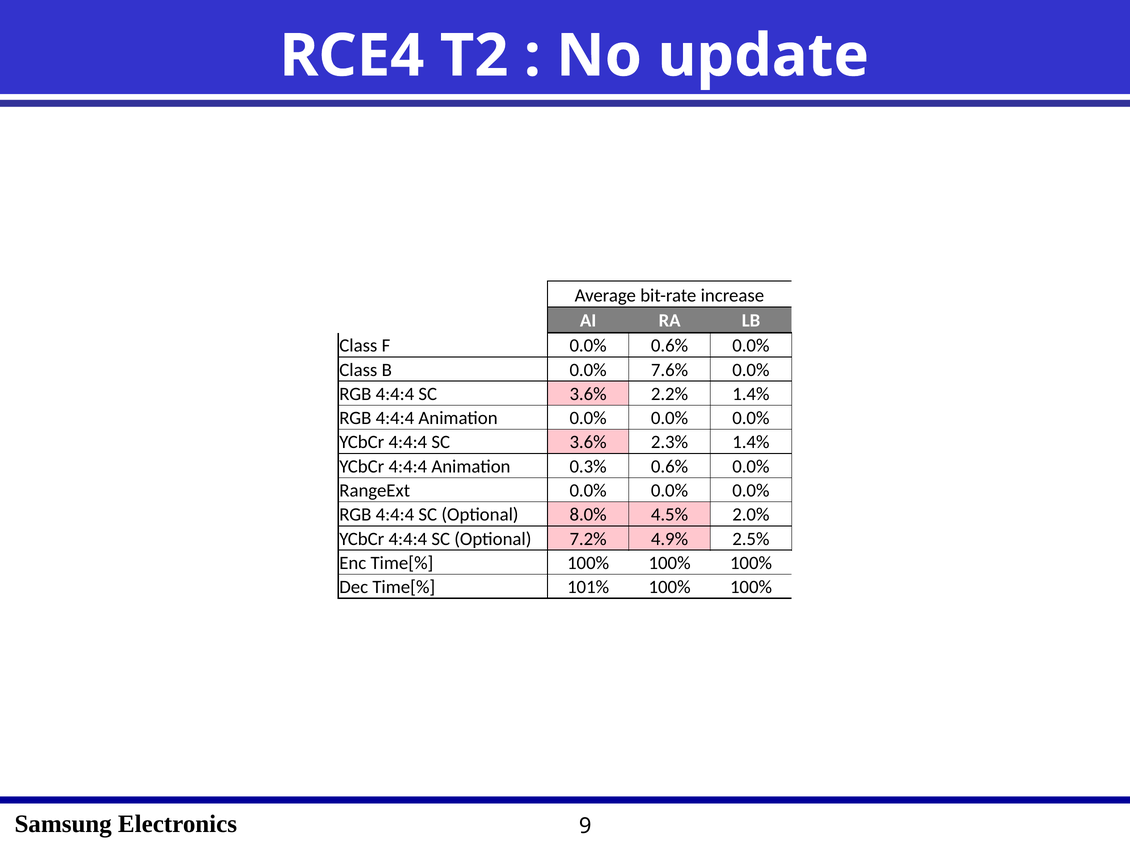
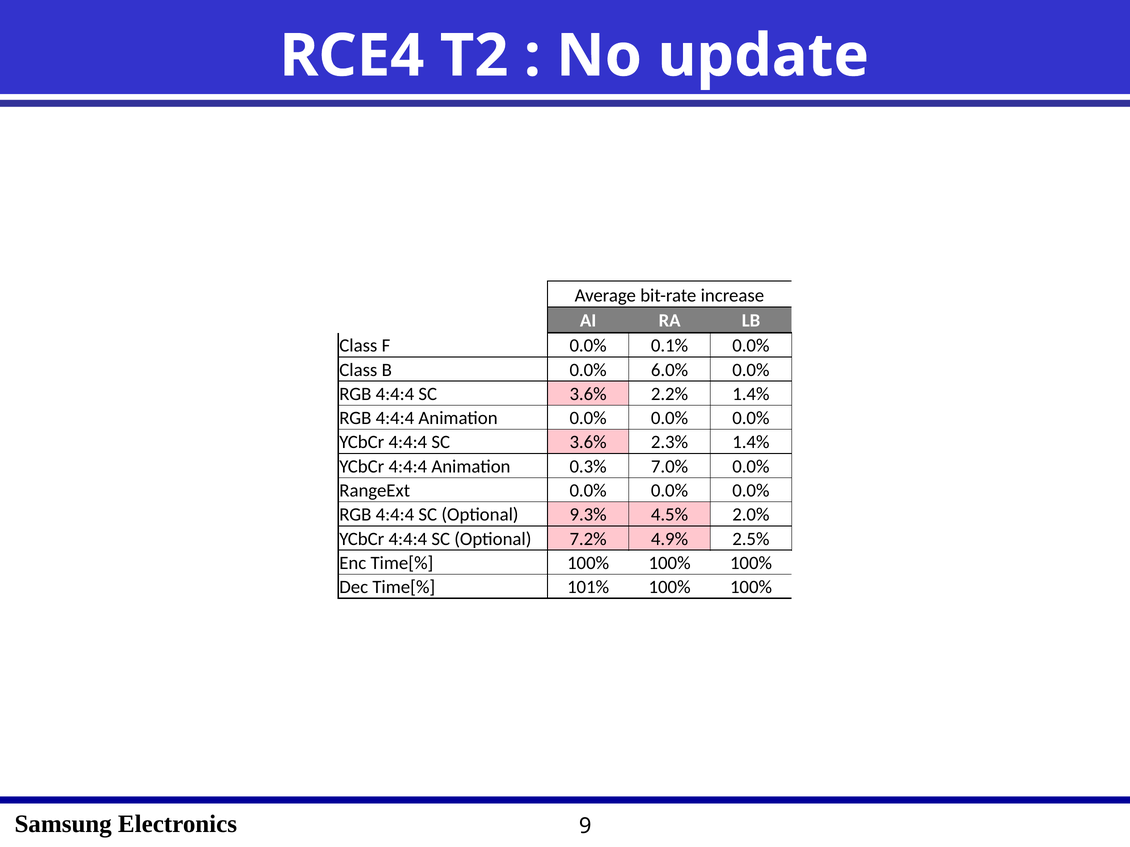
0.0% 0.6%: 0.6% -> 0.1%
7.6%: 7.6% -> 6.0%
0.3% 0.6%: 0.6% -> 7.0%
8.0%: 8.0% -> 9.3%
